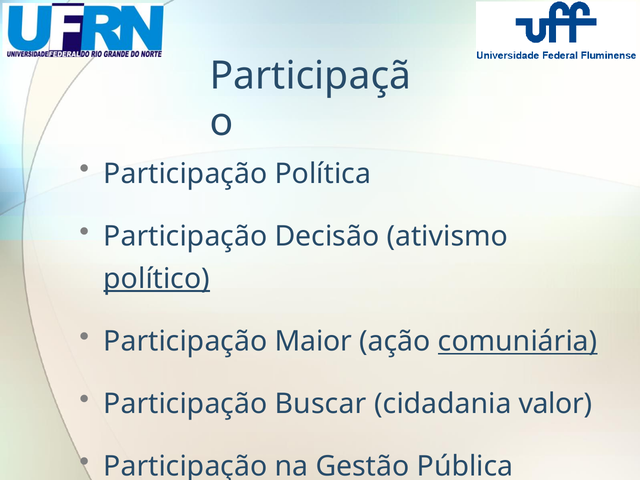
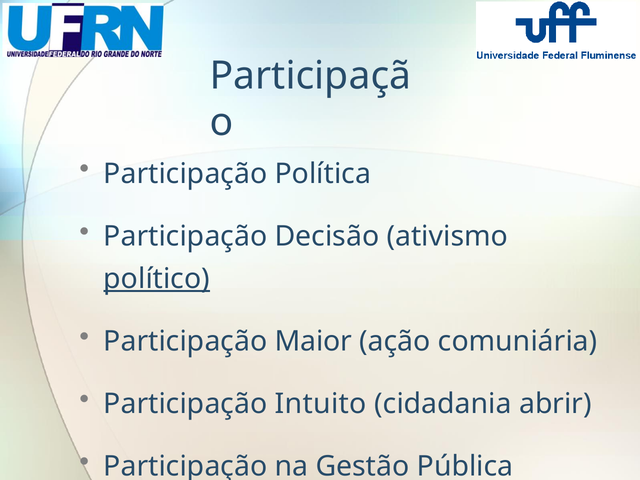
comuniária underline: present -> none
Buscar: Buscar -> Intuito
valor: valor -> abrir
